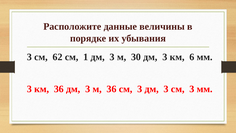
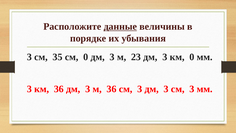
данные underline: none -> present
62: 62 -> 35
см 1: 1 -> 0
30: 30 -> 23
км 6: 6 -> 0
